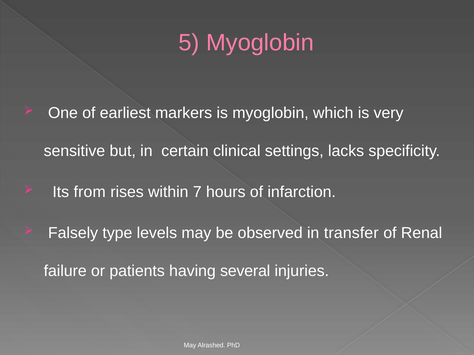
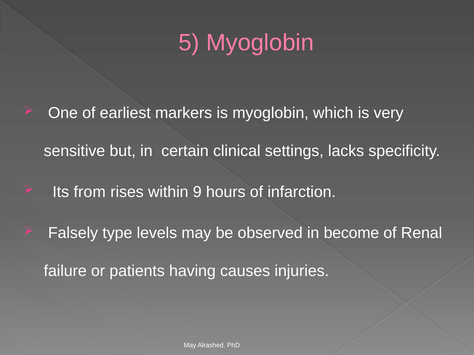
7: 7 -> 9
transfer: transfer -> become
several: several -> causes
